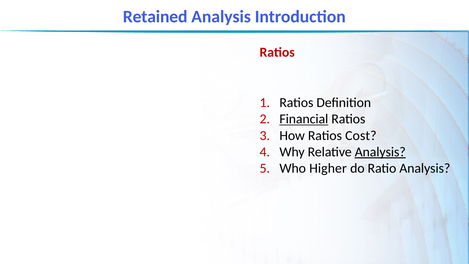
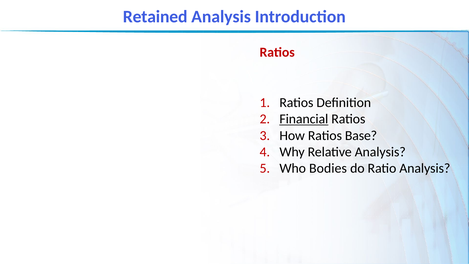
Cost: Cost -> Base
Analysis at (380, 152) underline: present -> none
Higher: Higher -> Bodies
